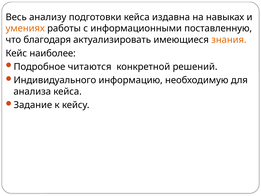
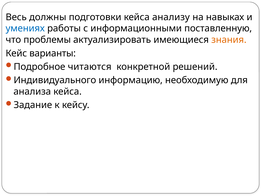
анализу: анализу -> должны
издавна: издавна -> анализу
умениях colour: orange -> blue
благодаря: благодаря -> проблемы
наиболее: наиболее -> варианты
